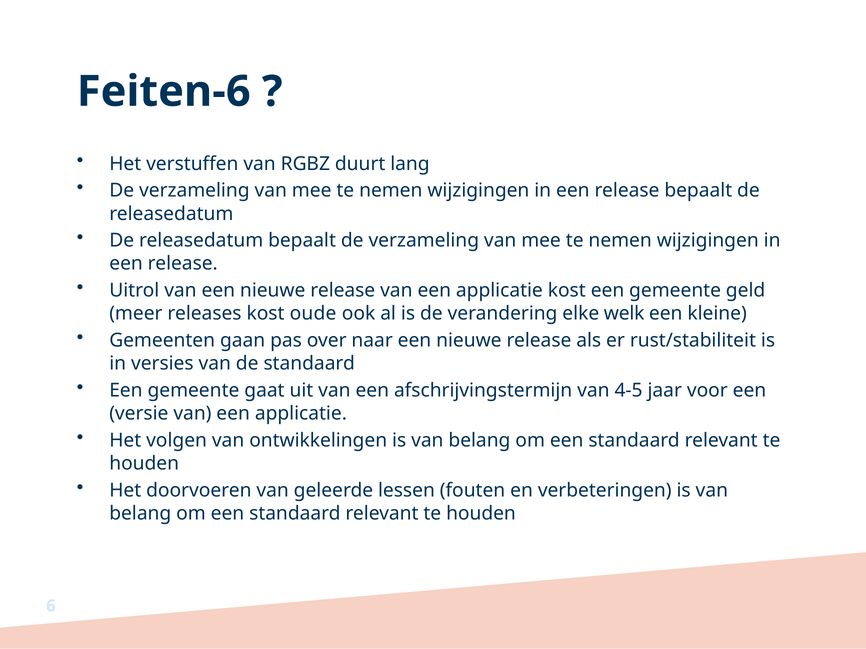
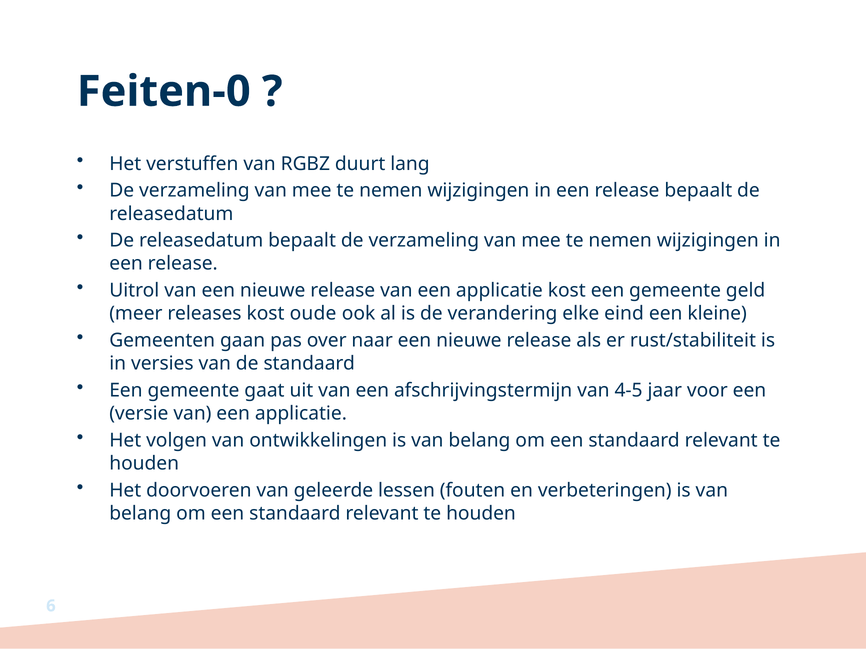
Feiten-6: Feiten-6 -> Feiten-0
welk: welk -> eind
